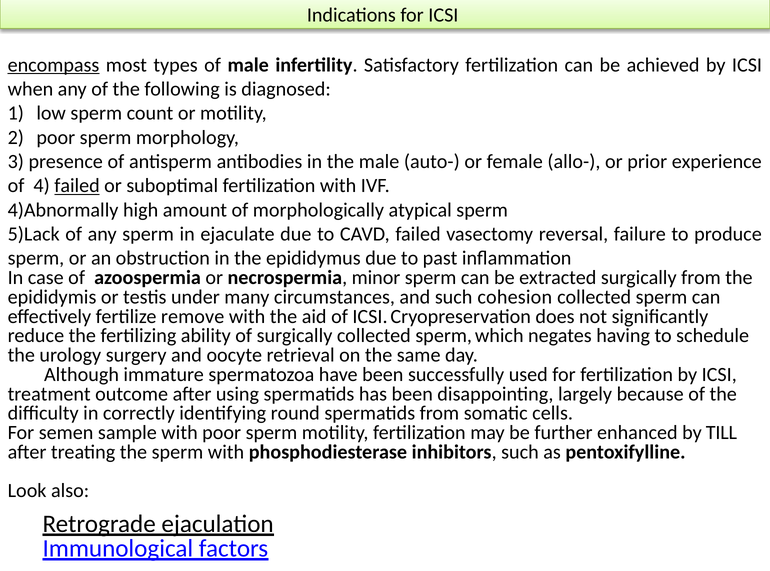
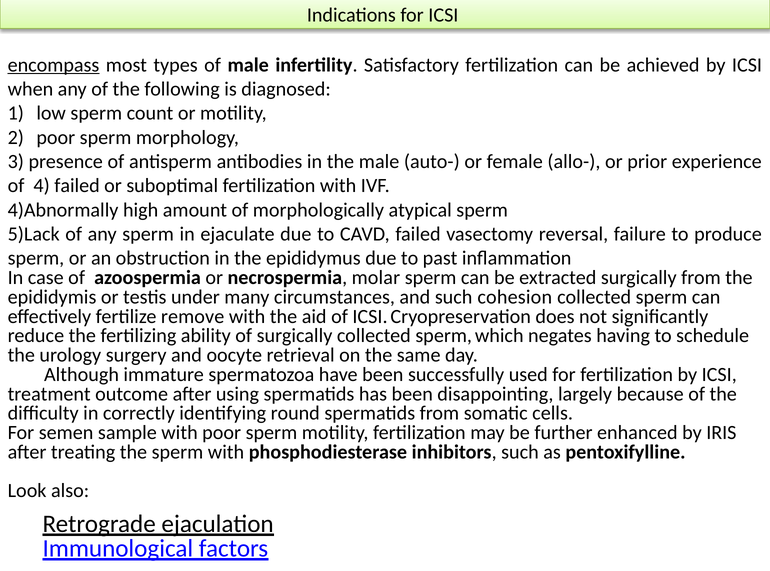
failed at (77, 186) underline: present -> none
minor: minor -> molar
TILL: TILL -> IRIS
